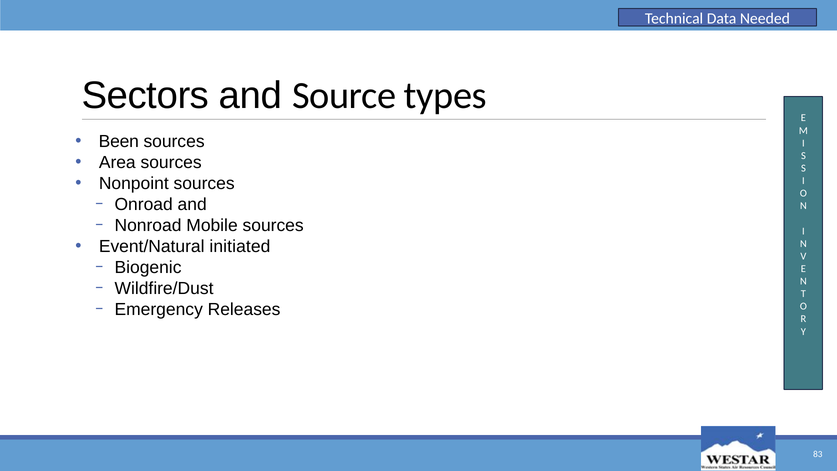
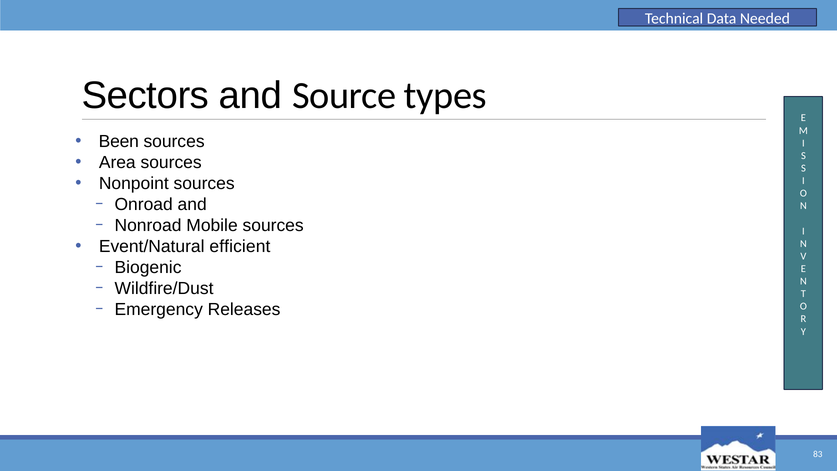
initiated: initiated -> efficient
